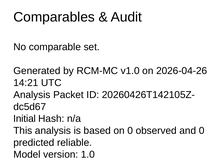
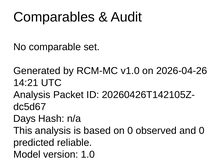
Initial: Initial -> Days
